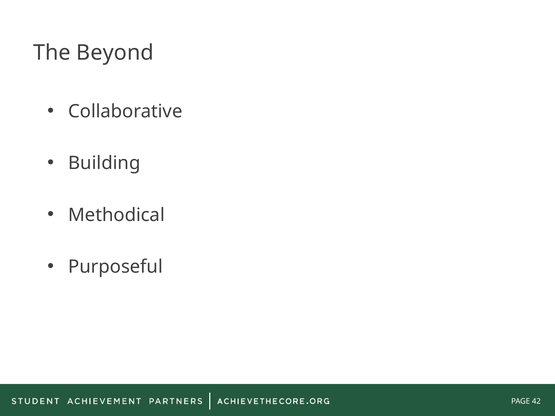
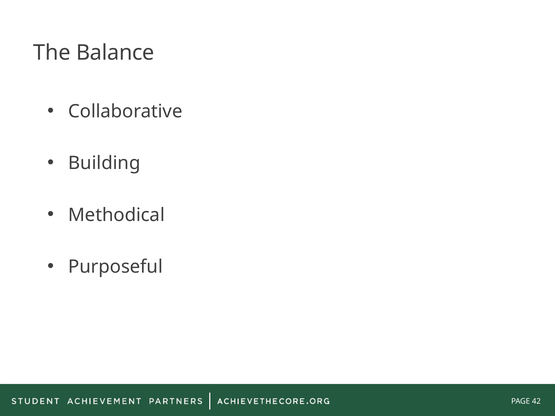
Beyond: Beyond -> Balance
